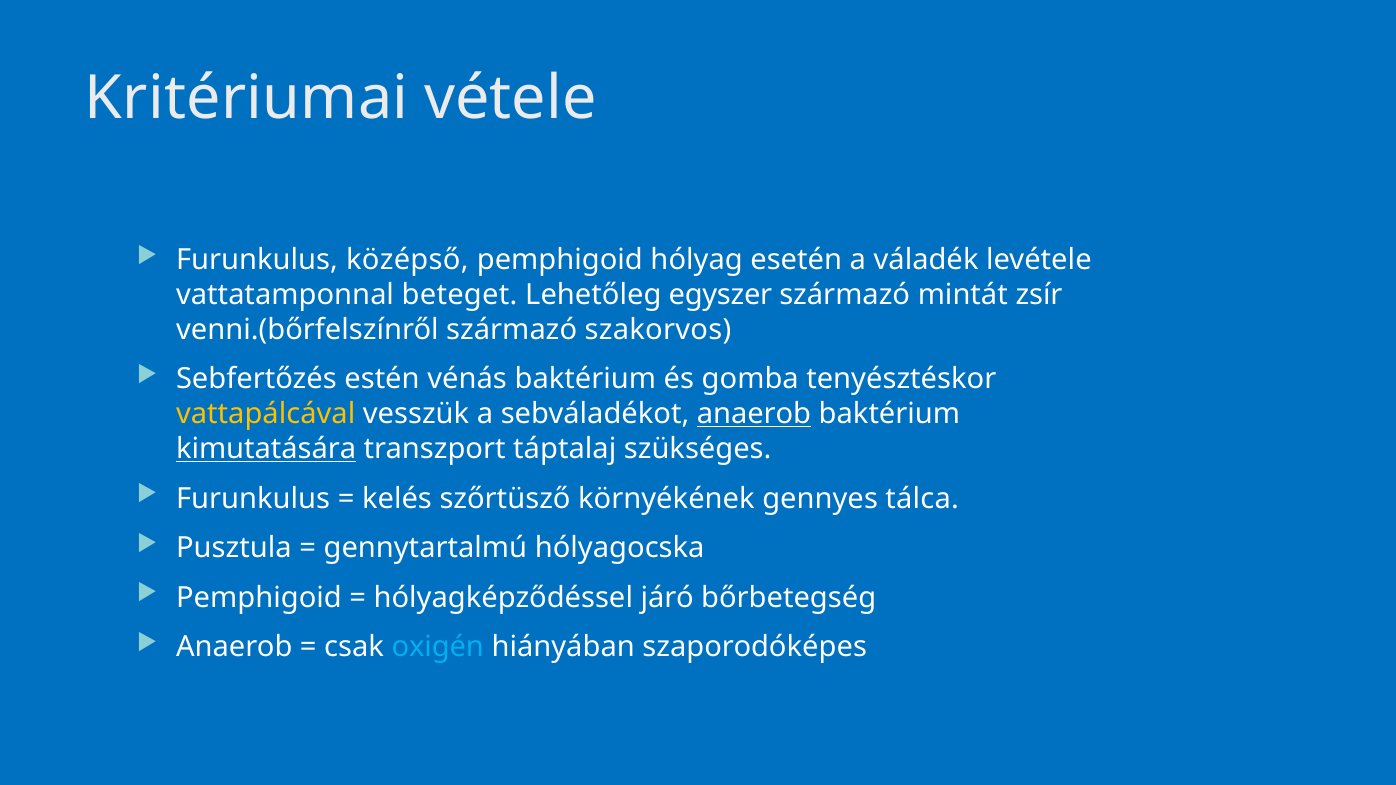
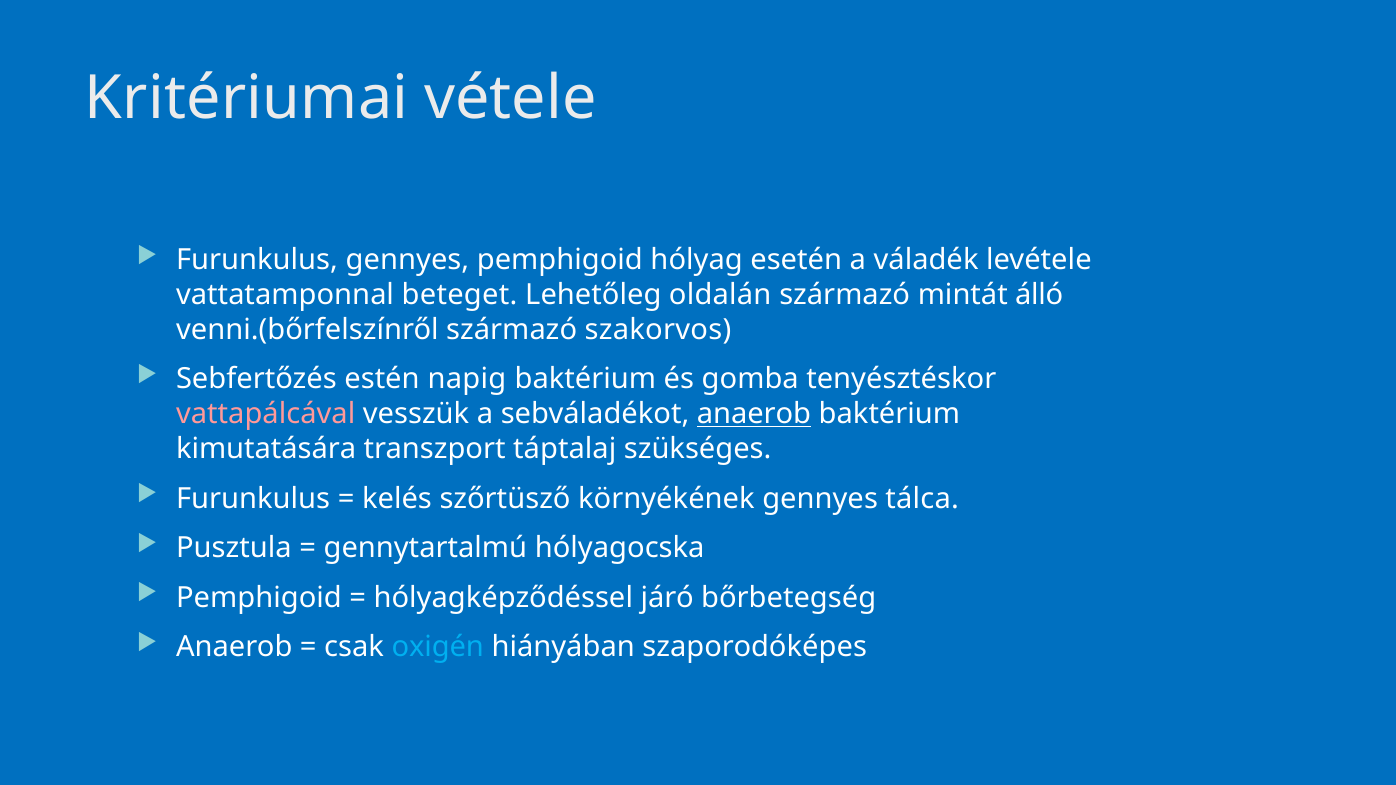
Furunkulus középső: középső -> gennyes
egyszer: egyszer -> oldalán
zsír: zsír -> álló
vénás: vénás -> napig
vattapálcával colour: yellow -> pink
kimutatására underline: present -> none
